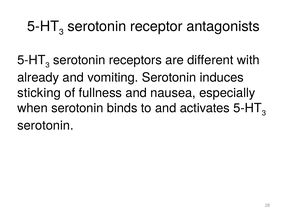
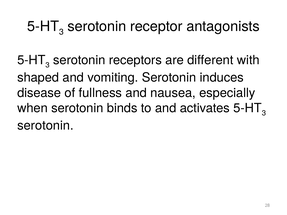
already: already -> shaped
sticking: sticking -> disease
